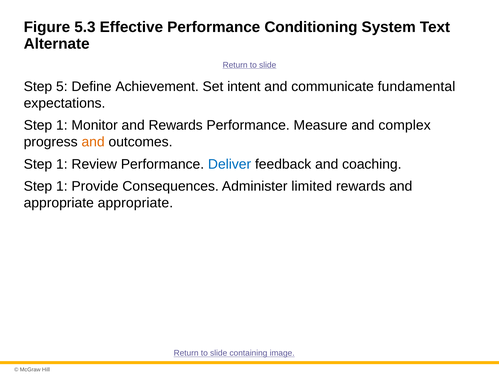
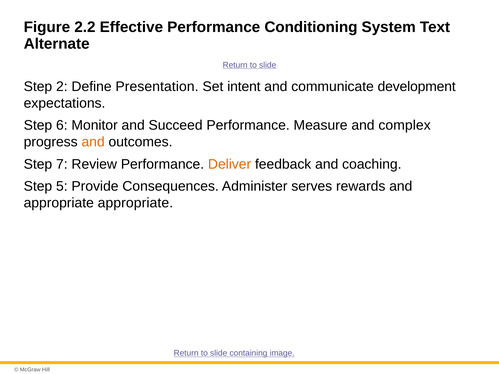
5.3: 5.3 -> 2.2
5: 5 -> 2
Achievement: Achievement -> Presentation
fundamental: fundamental -> development
1 at (62, 125): 1 -> 6
and Rewards: Rewards -> Succeed
1 at (62, 164): 1 -> 7
Deliver colour: blue -> orange
1 at (62, 186): 1 -> 5
limited: limited -> serves
